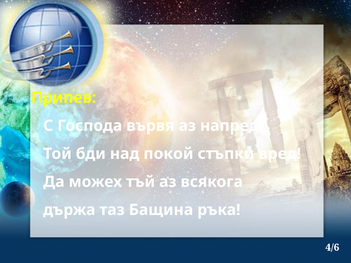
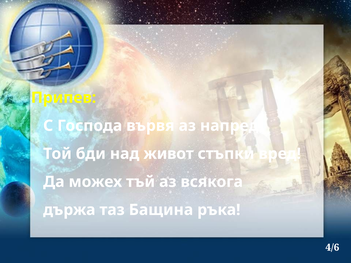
покой: покой -> живот
